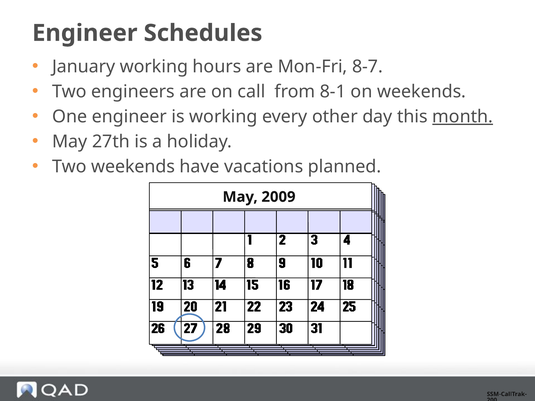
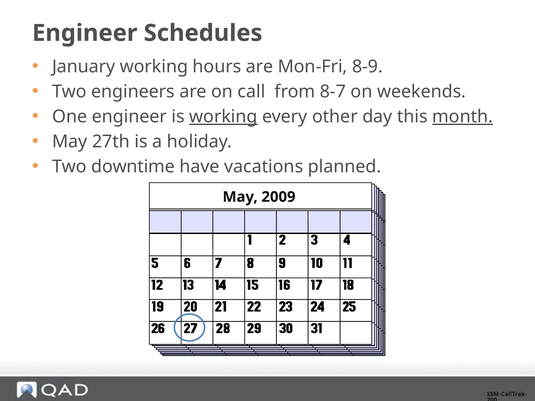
8-7: 8-7 -> 8-9
8-1: 8-1 -> 8-7
working at (223, 117) underline: none -> present
Two weekends: weekends -> downtime
